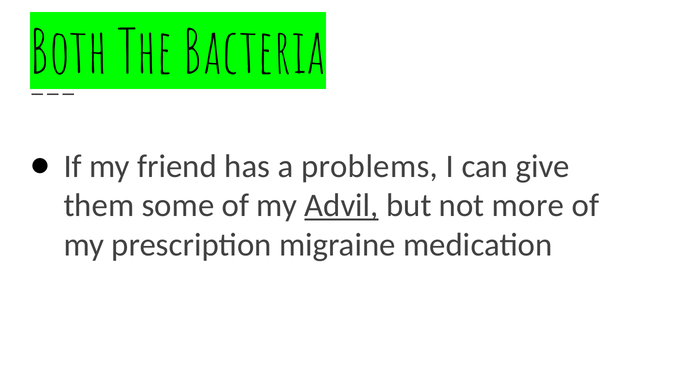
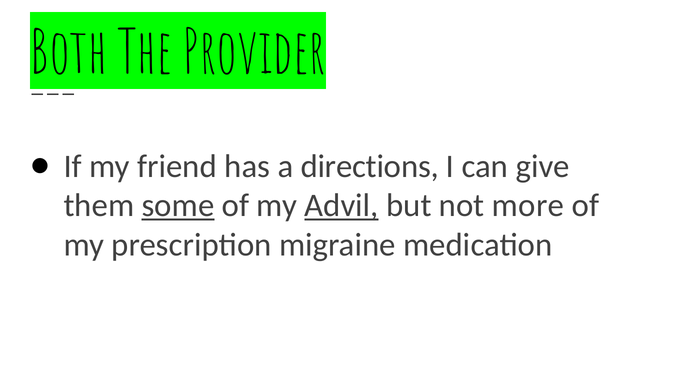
Bacteria: Bacteria -> Provider
problems: problems -> directions
some underline: none -> present
